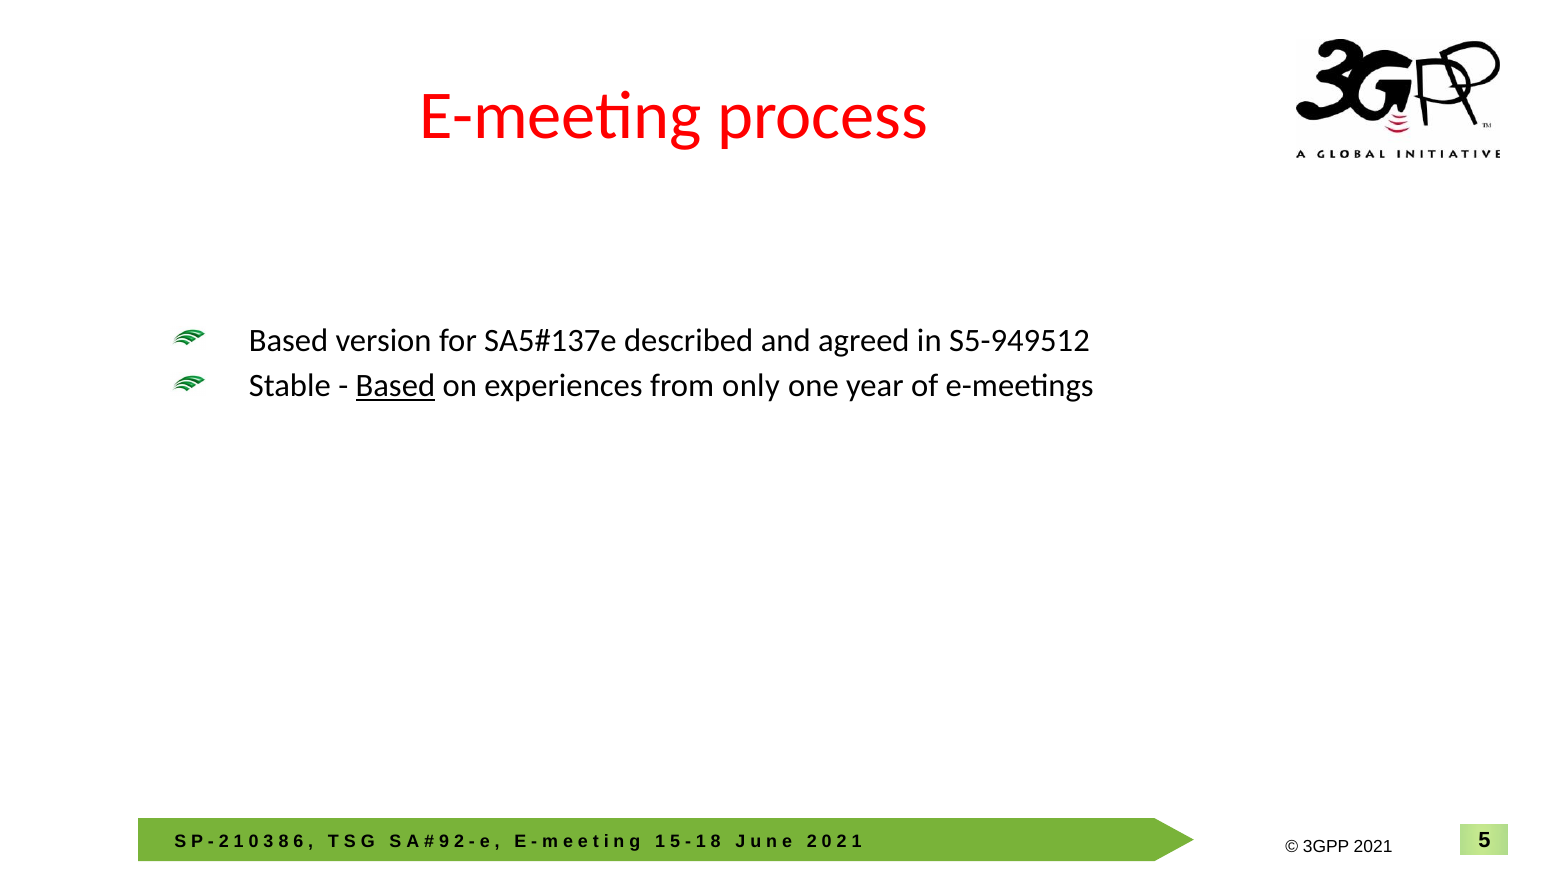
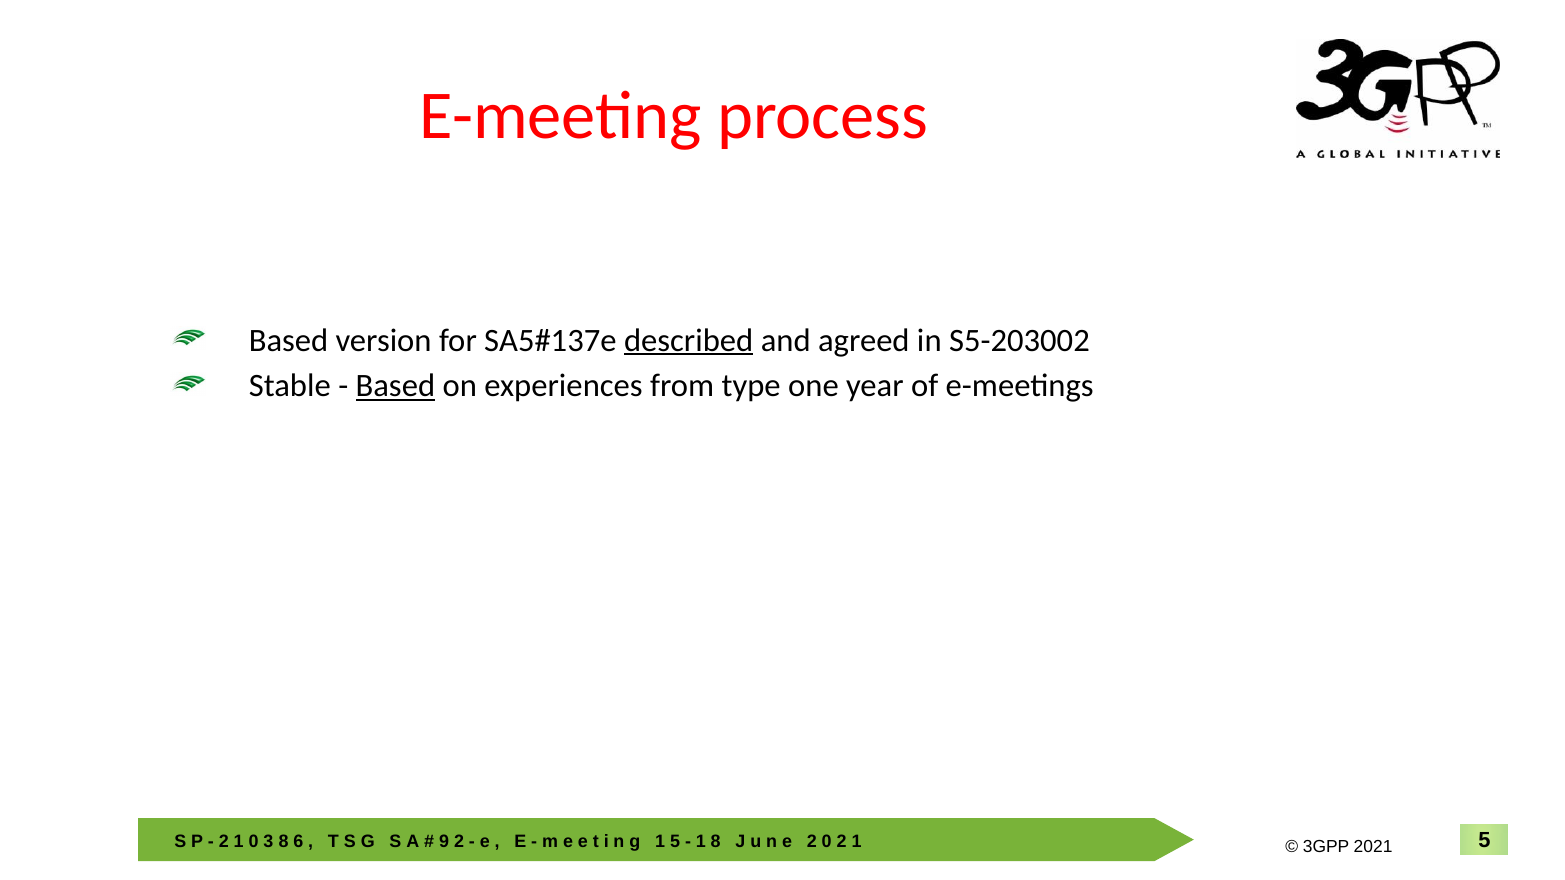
described underline: none -> present
S5-949512: S5-949512 -> S5-203002
only: only -> type
